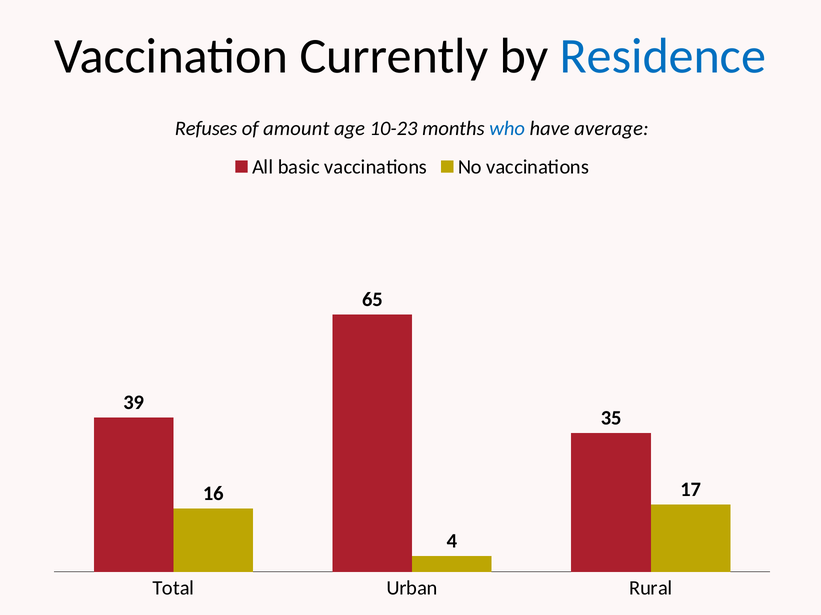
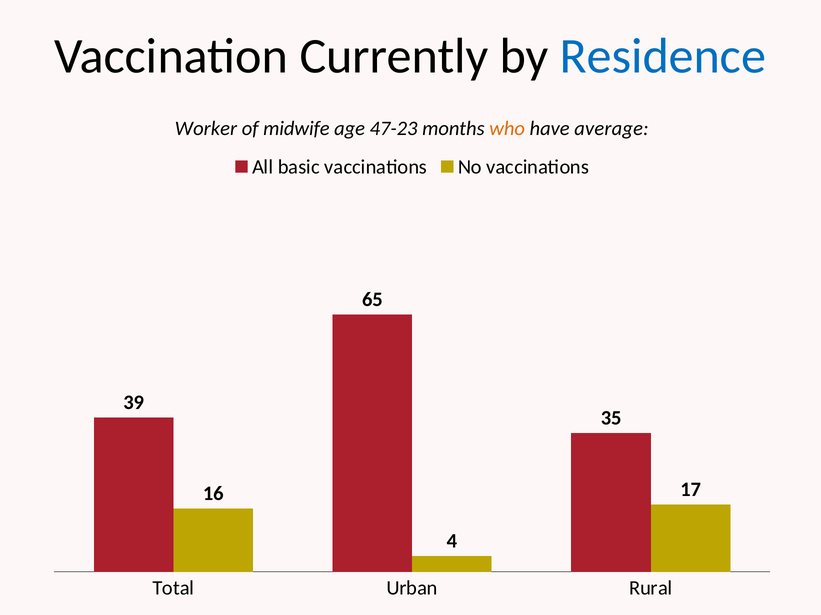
Refuses: Refuses -> Worker
amount: amount -> midwife
10-23: 10-23 -> 47-23
who colour: blue -> orange
